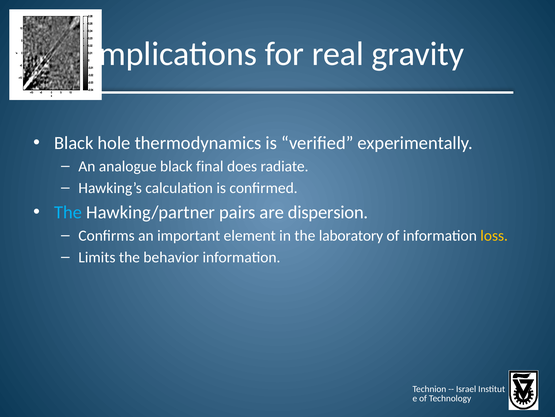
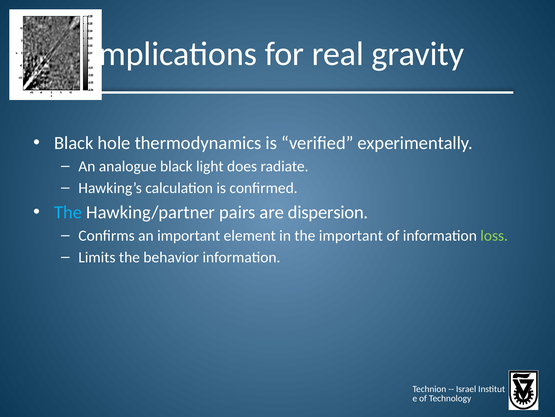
final: final -> light
the laboratory: laboratory -> important
loss colour: yellow -> light green
